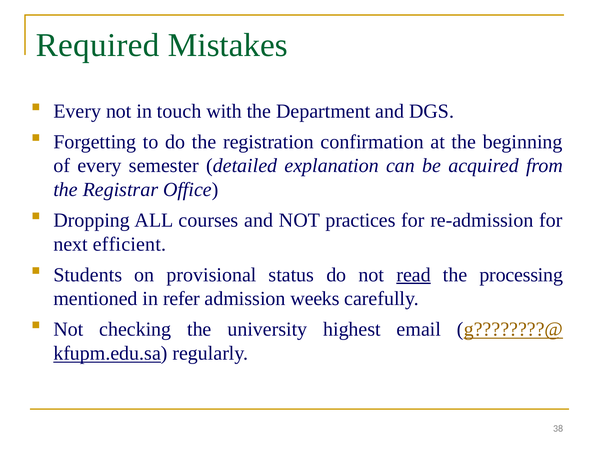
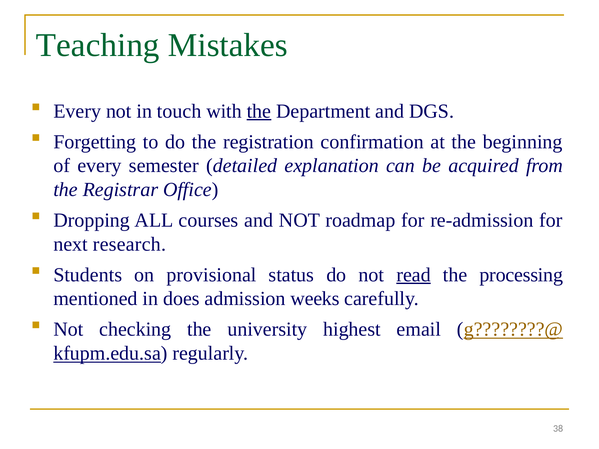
Required: Required -> Teaching
the at (259, 111) underline: none -> present
practices: practices -> roadmap
efficient: efficient -> research
refer: refer -> does
